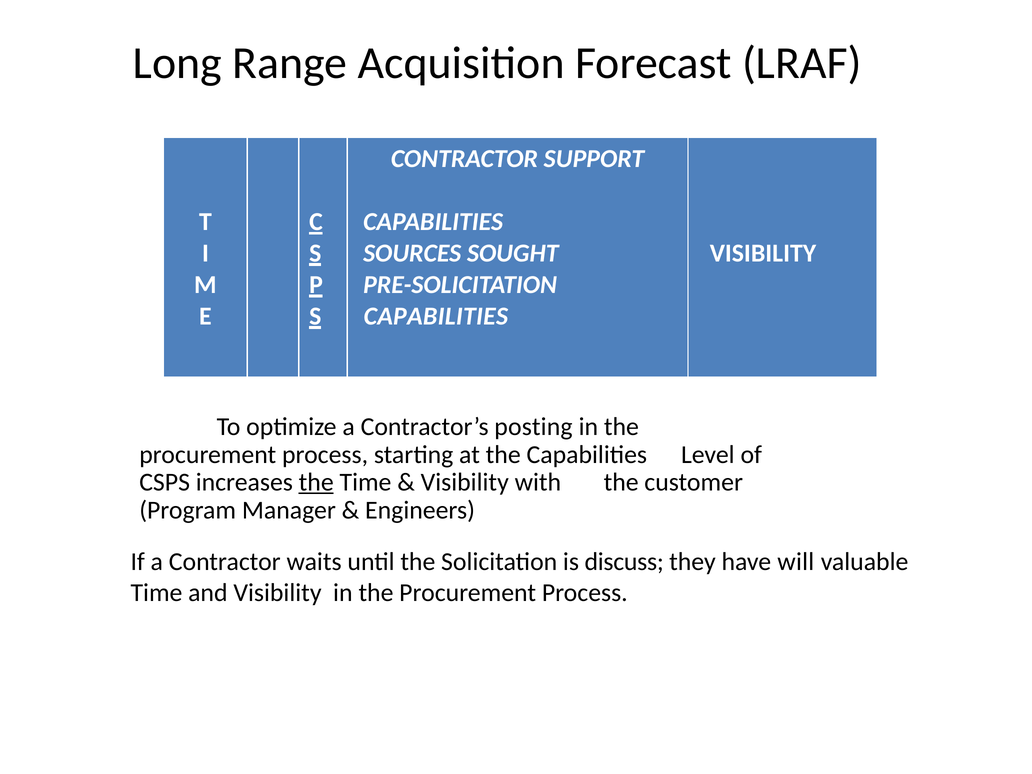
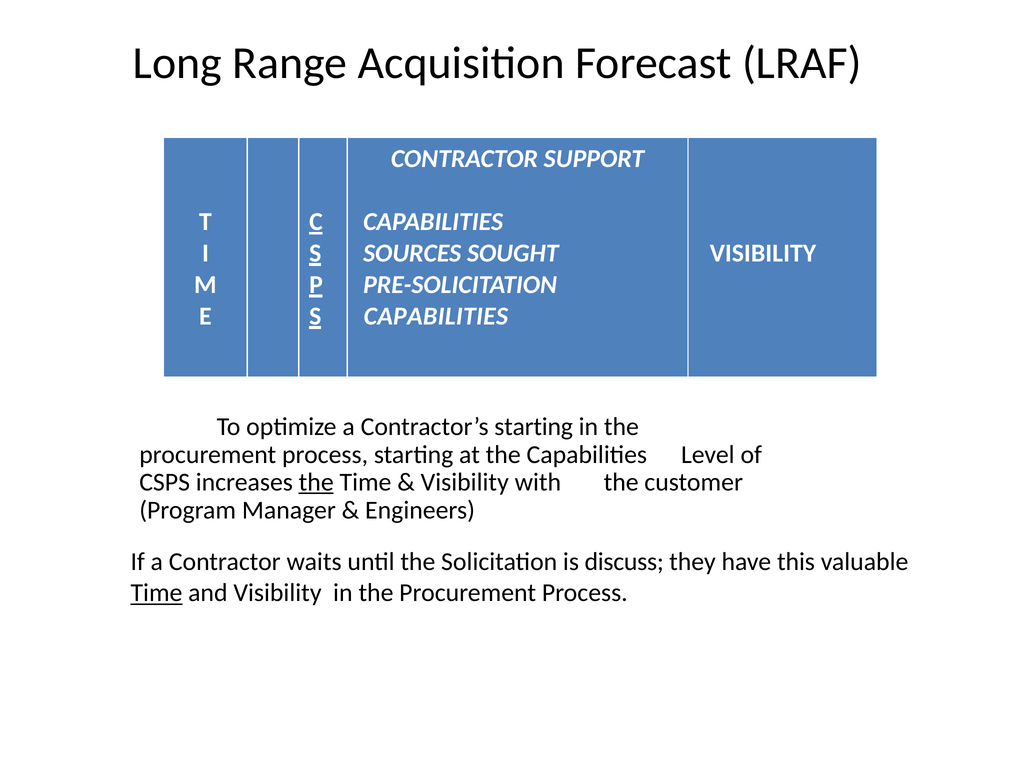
Contractor’s posting: posting -> starting
will: will -> this
Time at (156, 593) underline: none -> present
